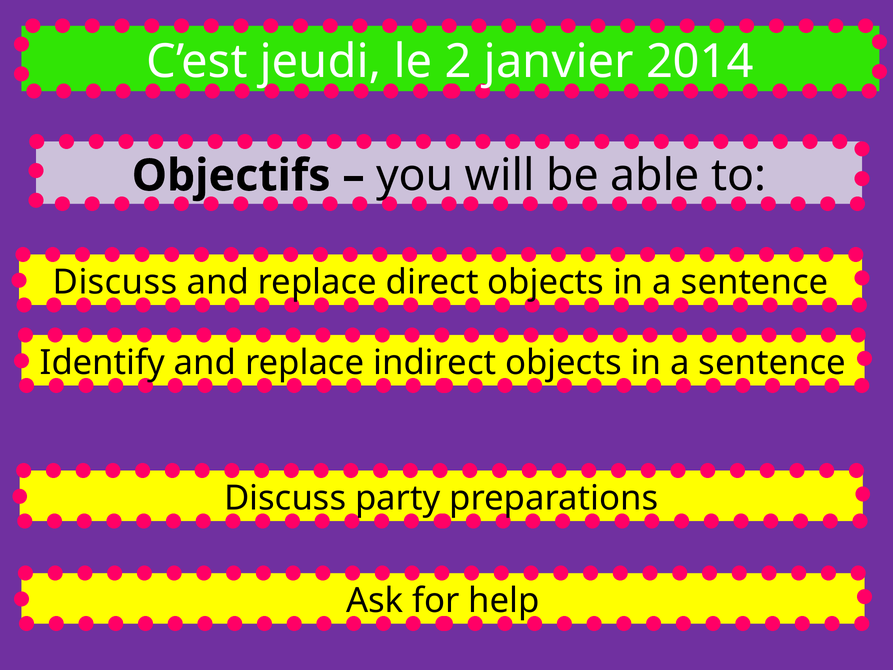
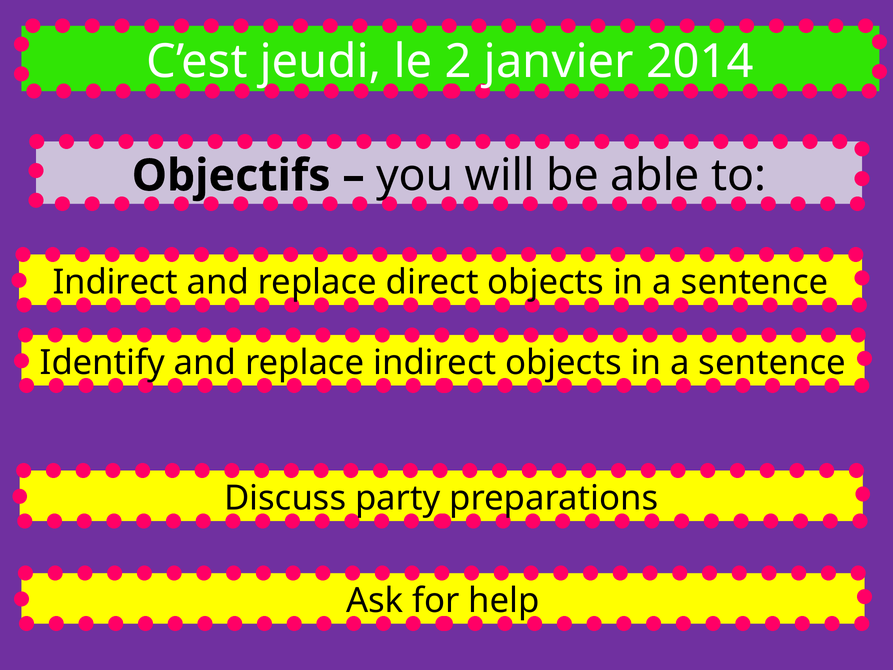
Discuss at (115, 282): Discuss -> Indirect
